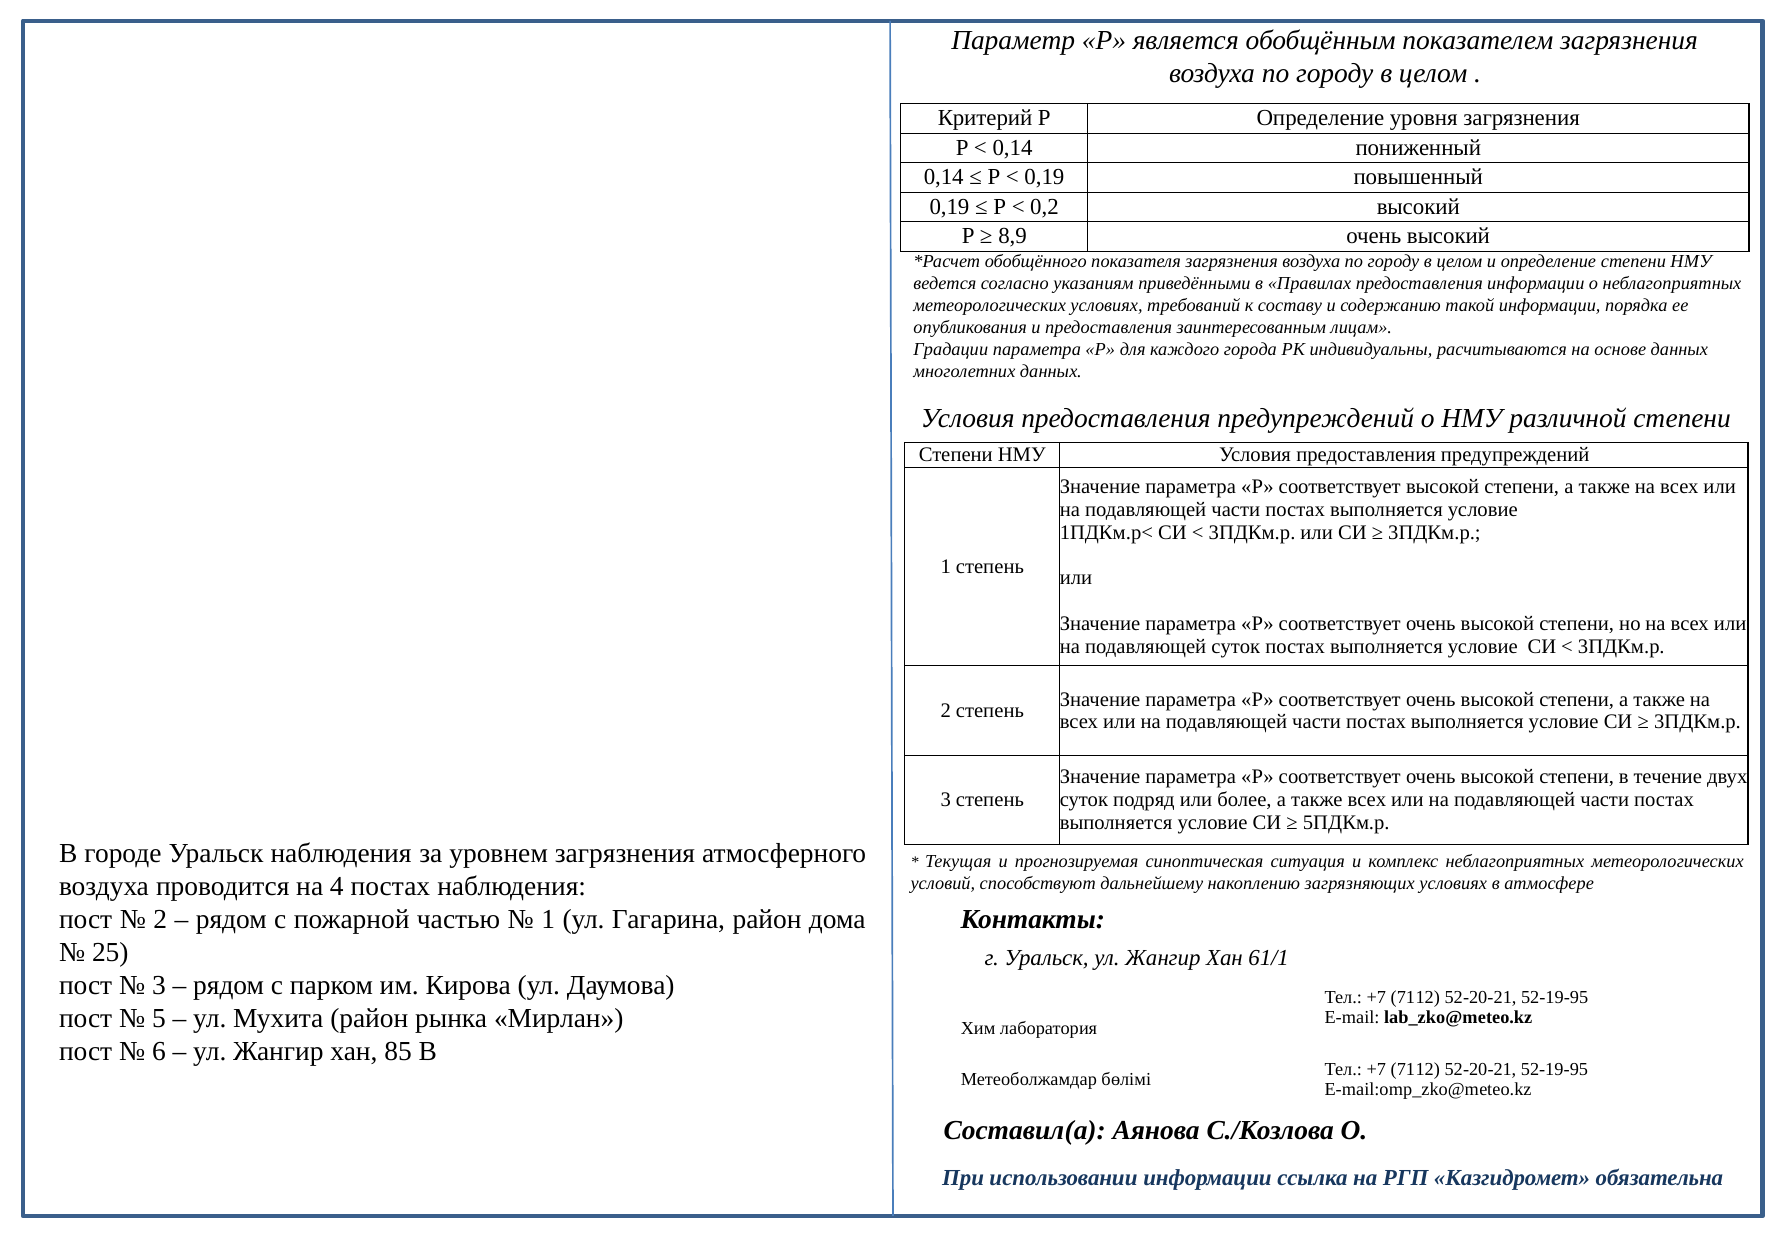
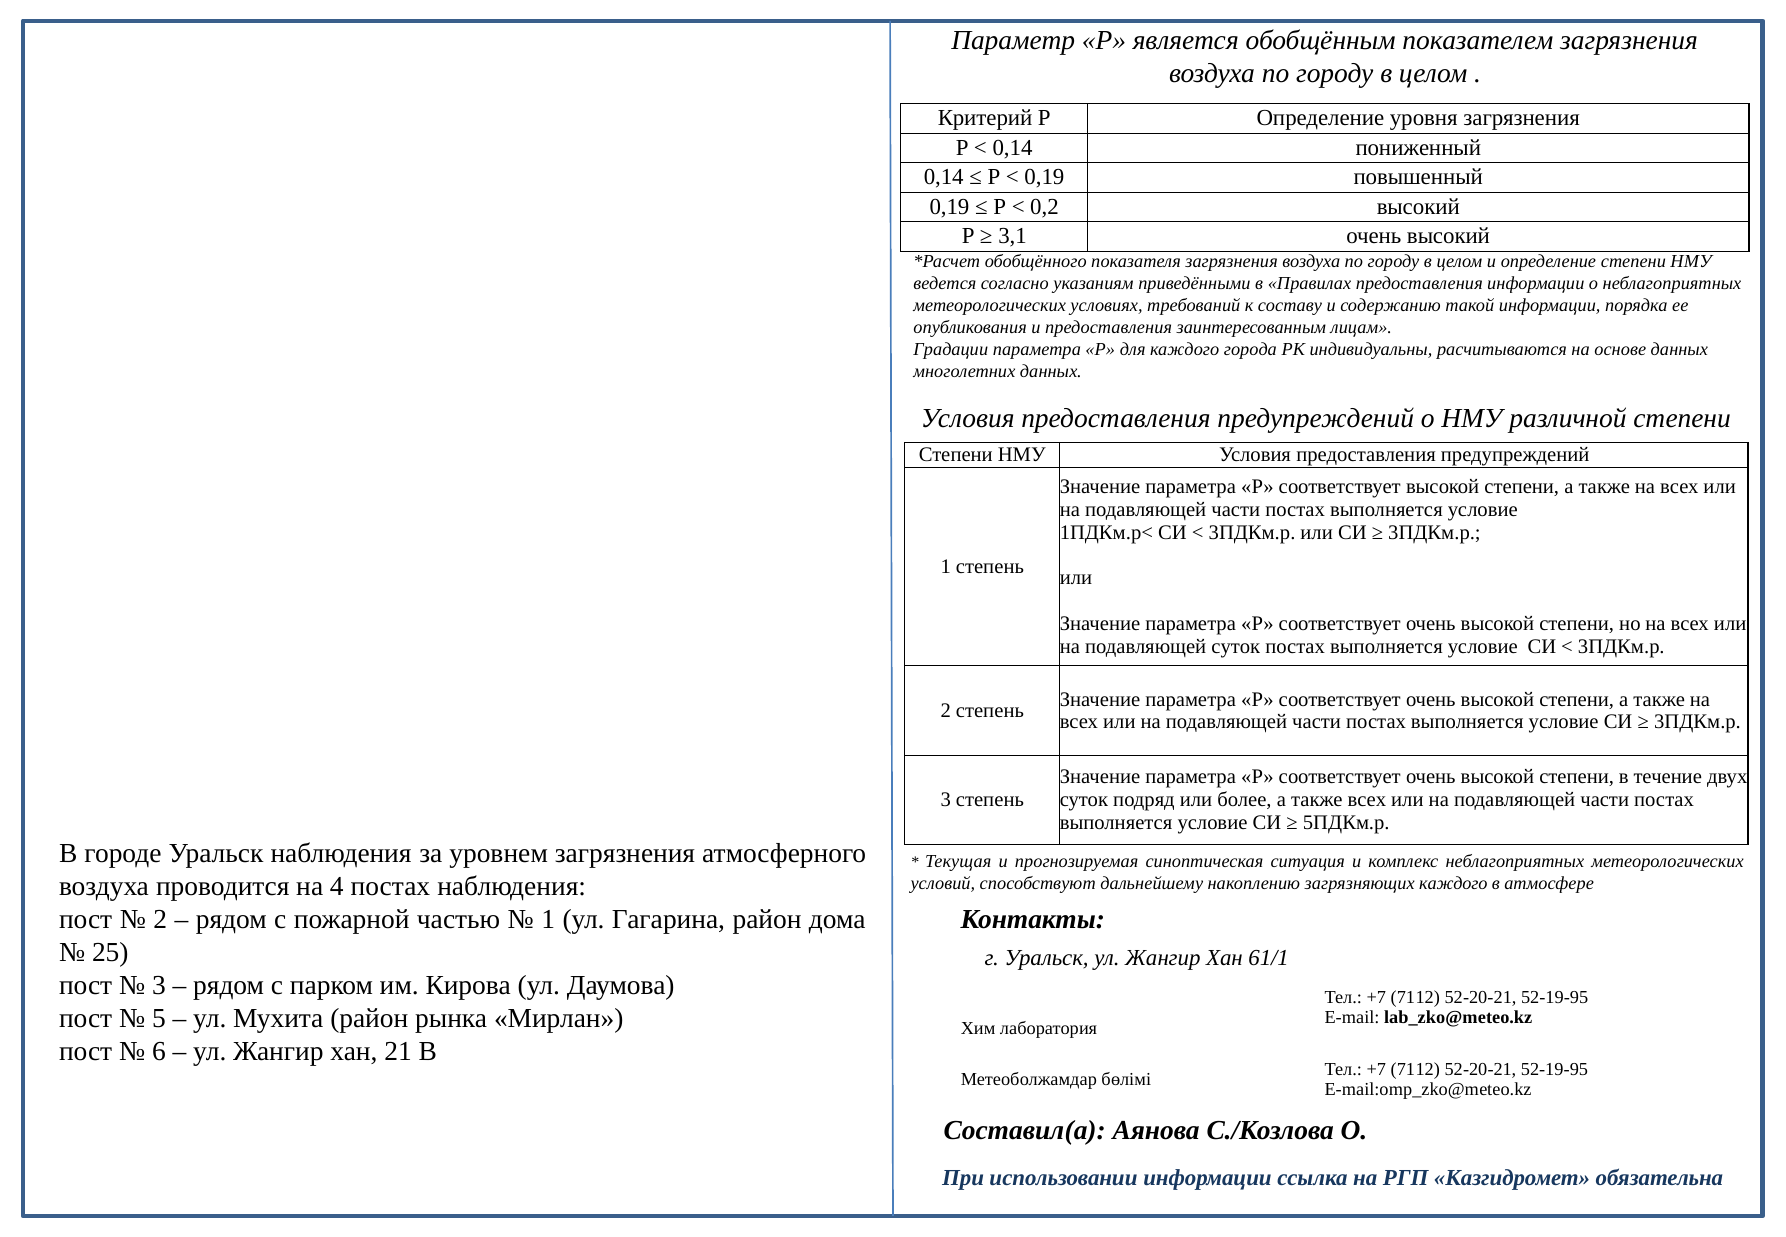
8,9: 8,9 -> 3,1
загрязняющих условиях: условиях -> каждого
85: 85 -> 21
